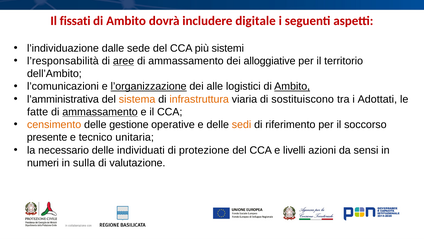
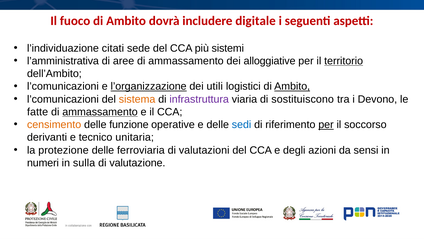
fissati: fissati -> fuoco
dalle: dalle -> citati
l’responsabilità: l’responsabilità -> l’amministrativa
aree underline: present -> none
territorio underline: none -> present
alle: alle -> utili
l’amministrativa at (63, 99): l’amministrativa -> l’comunicazioni
infrastruttura colour: orange -> purple
Adottati: Adottati -> Devono
gestione: gestione -> funzione
sedi colour: orange -> blue
per at (326, 124) underline: none -> present
presente: presente -> derivanti
necessario: necessario -> protezione
individuati: individuati -> ferroviaria
protezione: protezione -> valutazioni
livelli: livelli -> degli
